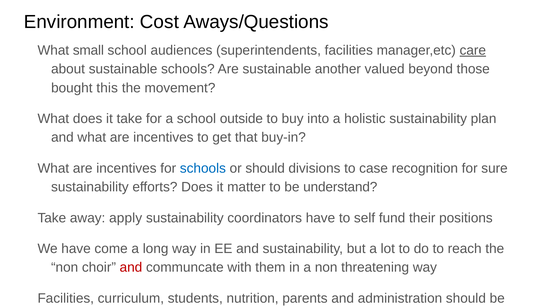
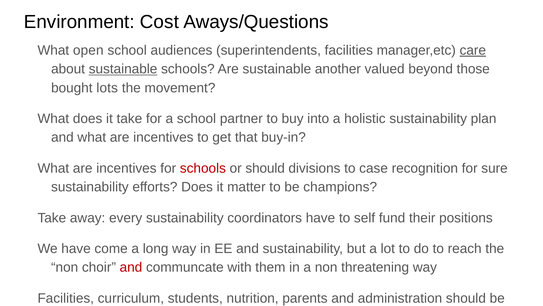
small: small -> open
sustainable at (123, 69) underline: none -> present
bought this: this -> lots
outside: outside -> partner
schools at (203, 168) colour: blue -> red
understand: understand -> champions
apply: apply -> every
